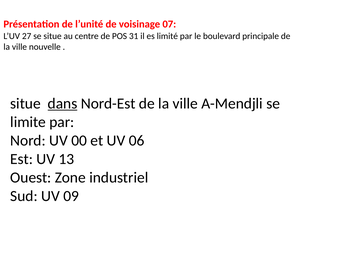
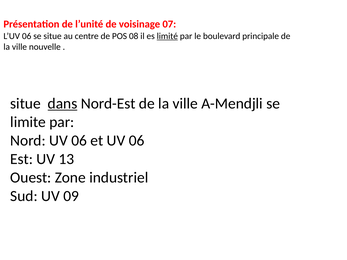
L’UV 27: 27 -> 06
31: 31 -> 08
limité underline: none -> present
Nord UV 00: 00 -> 06
